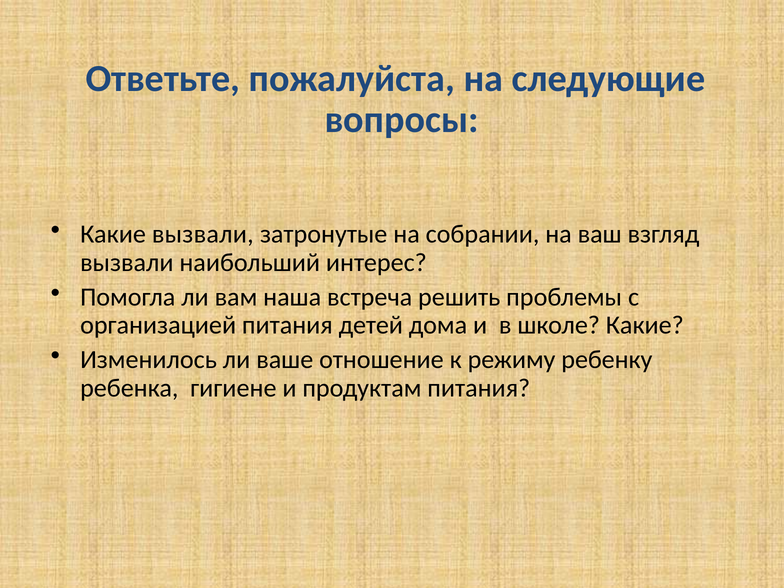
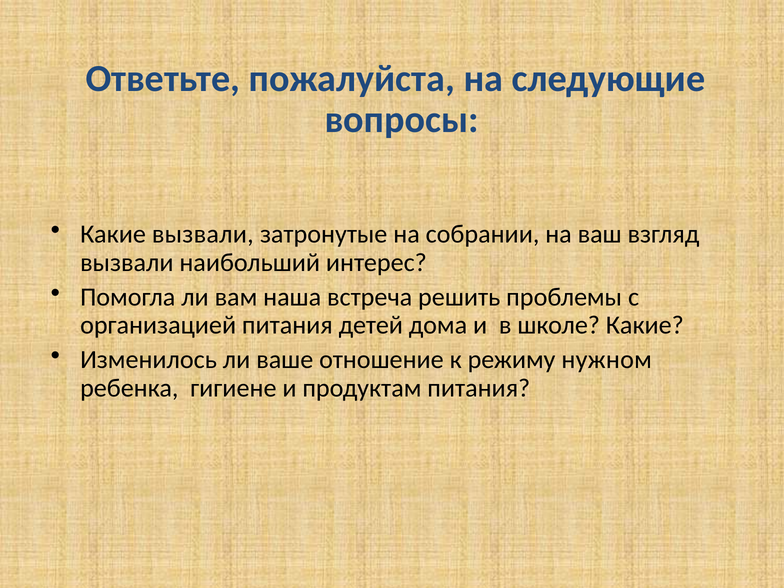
ребенку: ребенку -> нужном
